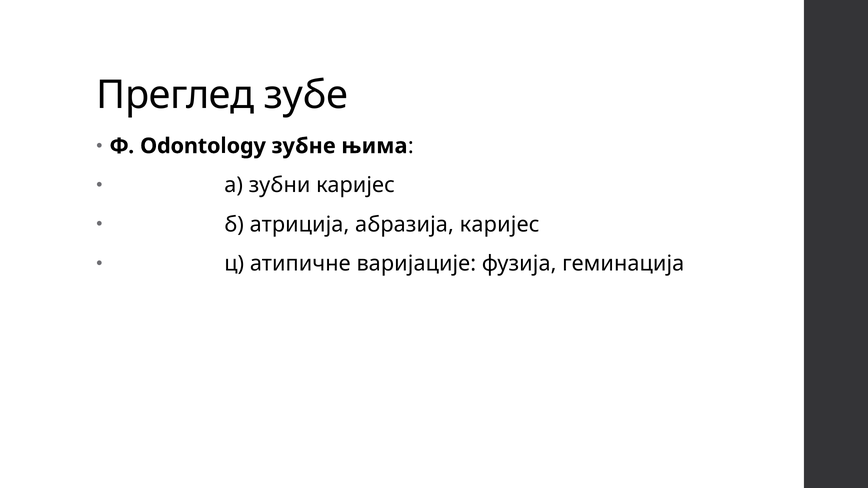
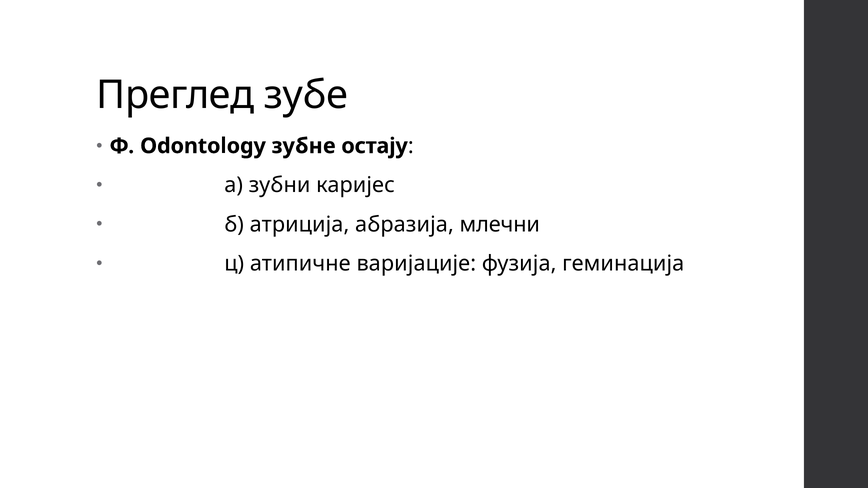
њима: њима -> остају
абразија каријес: каријес -> млечни
